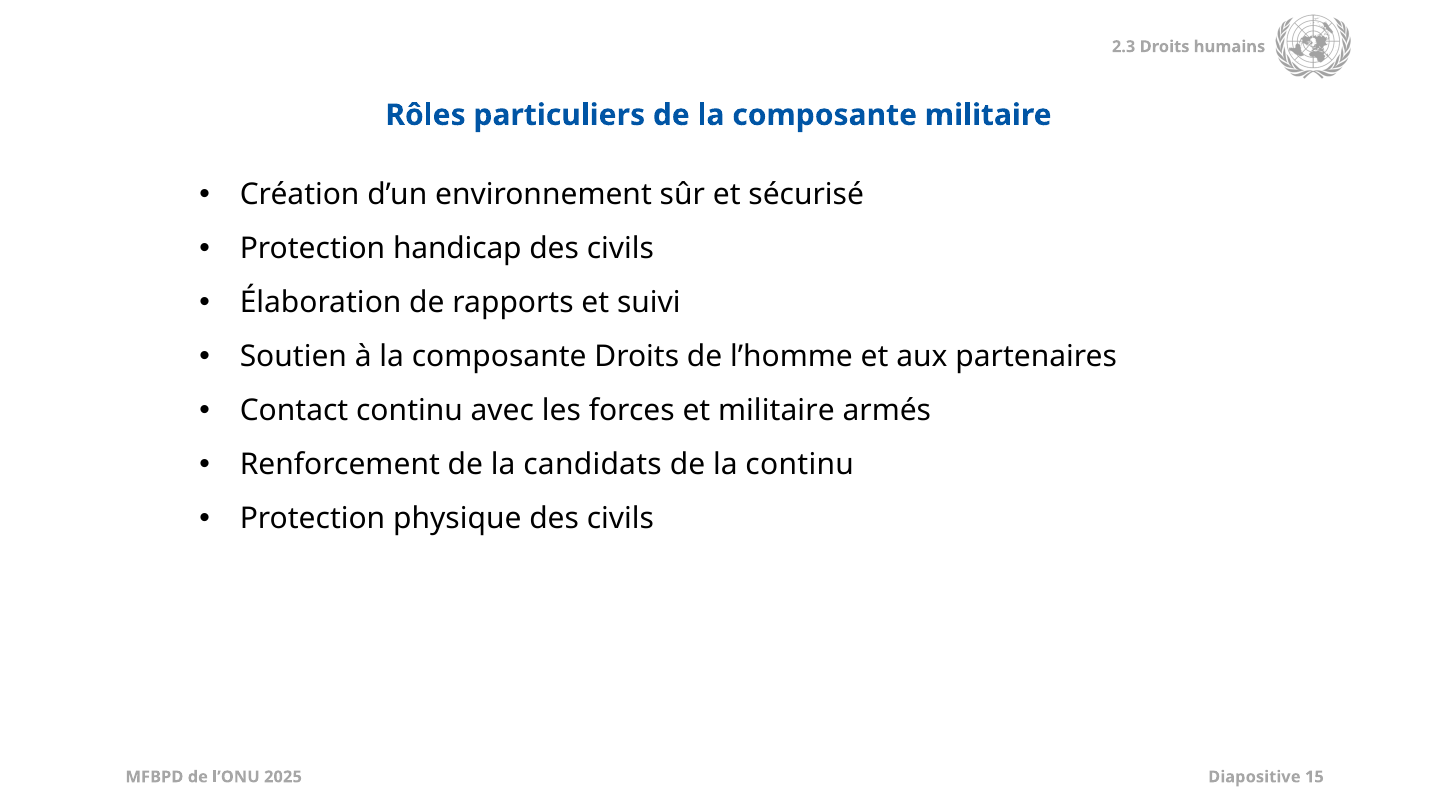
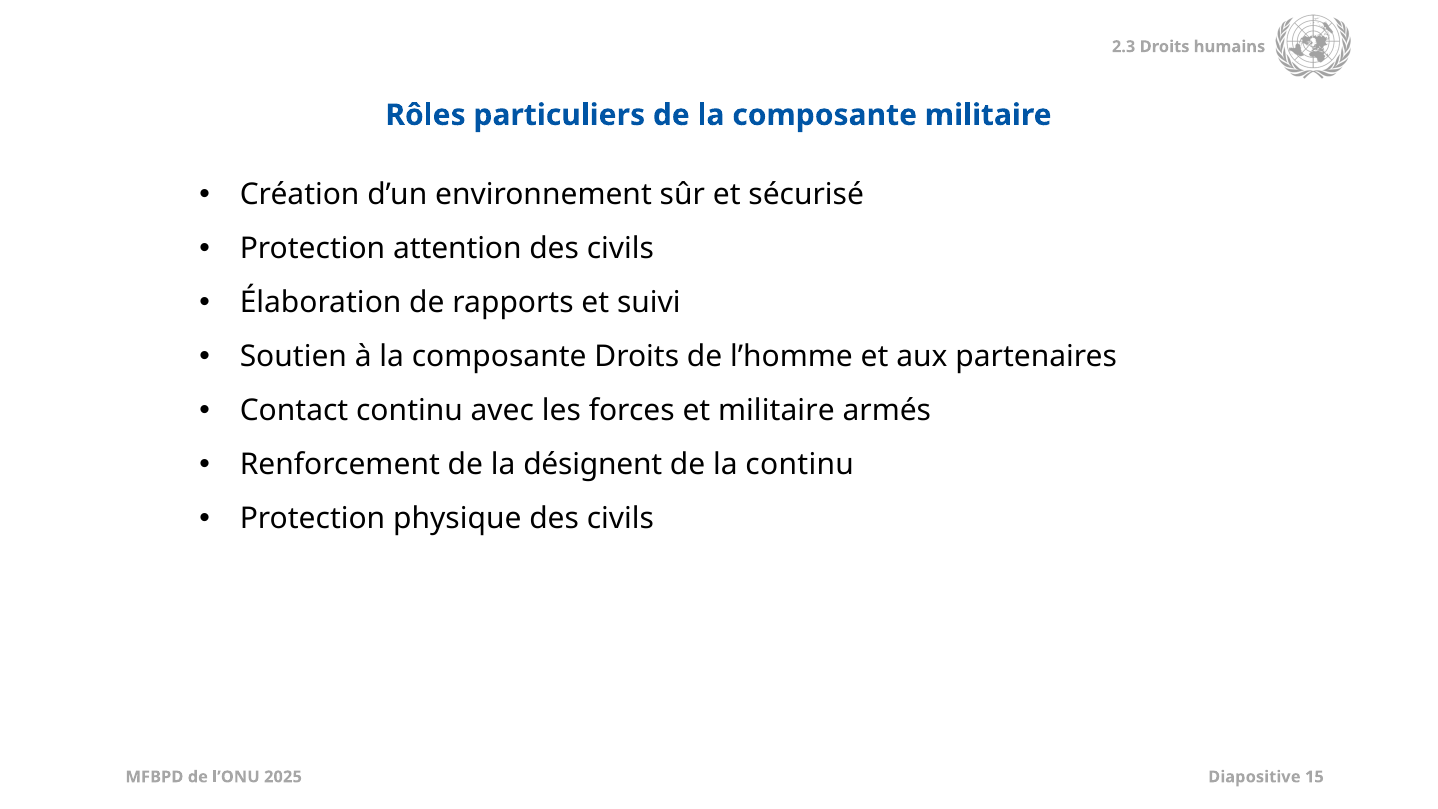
handicap: handicap -> attention
candidats: candidats -> désignent
